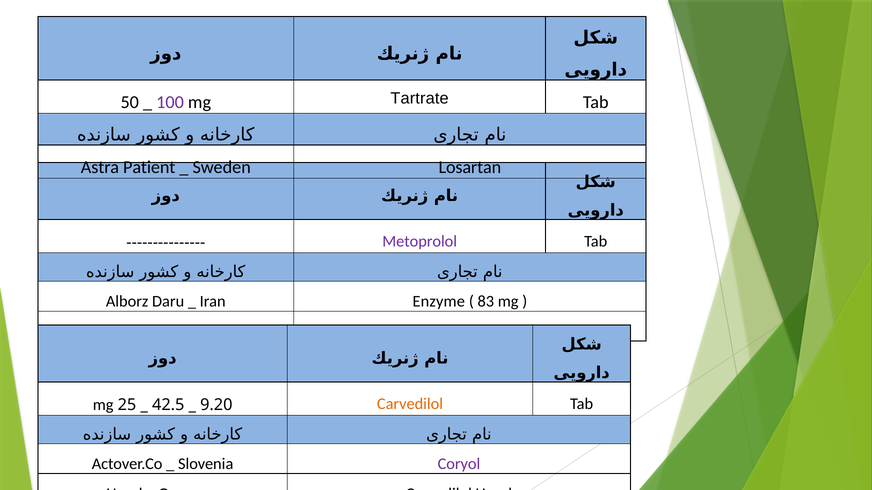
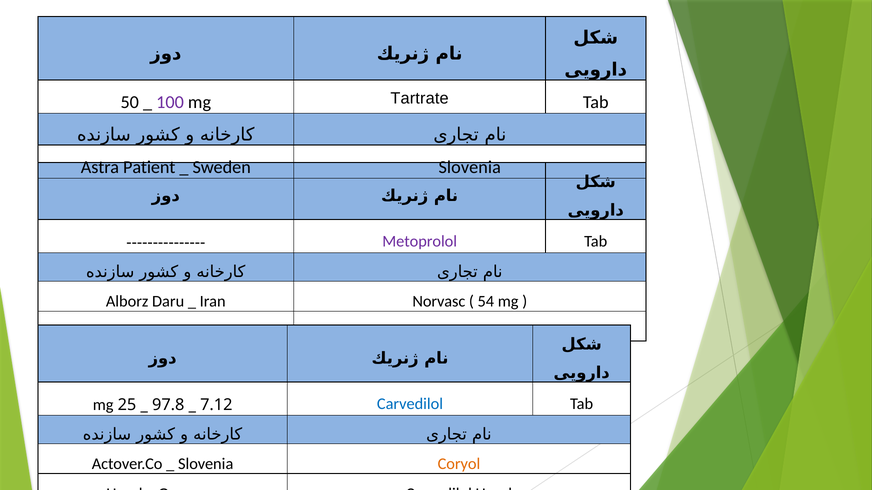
Sweden Losartan: Losartan -> Slovenia
Enzyme: Enzyme -> Norvasc
83: 83 -> 54
Carvedilol at (410, 404) colour: orange -> blue
42.5: 42.5 -> 97.8
9.20: 9.20 -> 7.12
Coryol colour: purple -> orange
